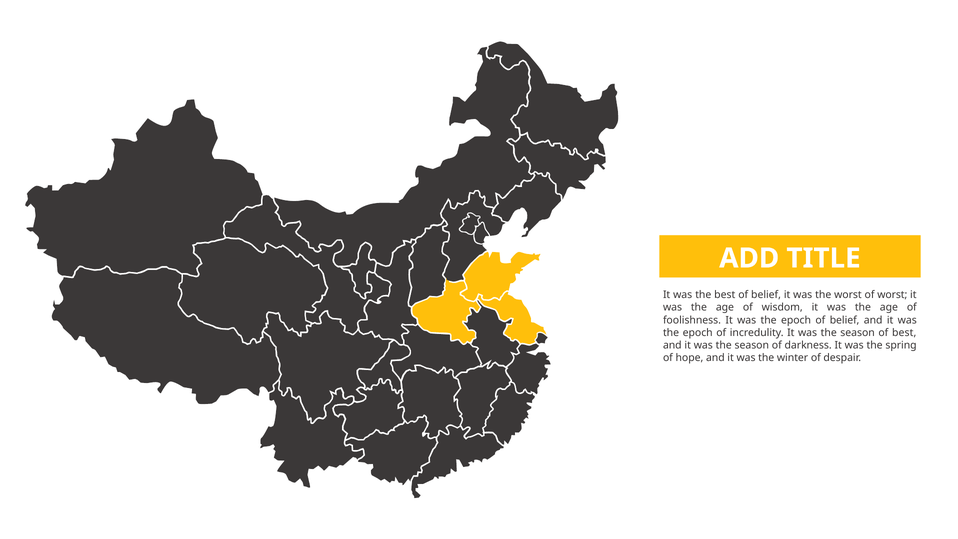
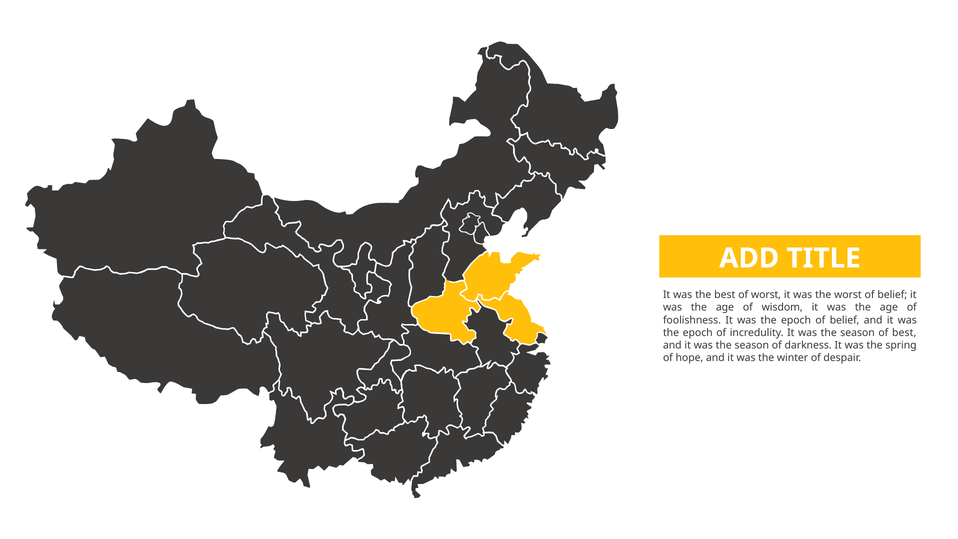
best of belief: belief -> worst
worst of worst: worst -> belief
